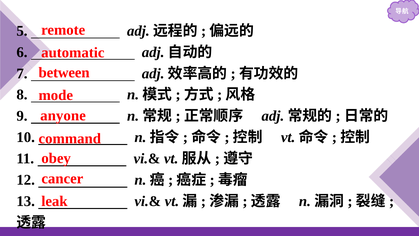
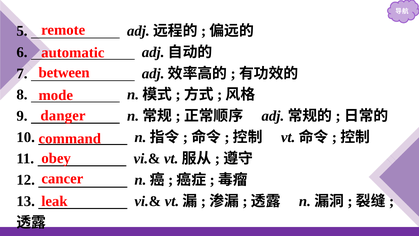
anyone: anyone -> danger
